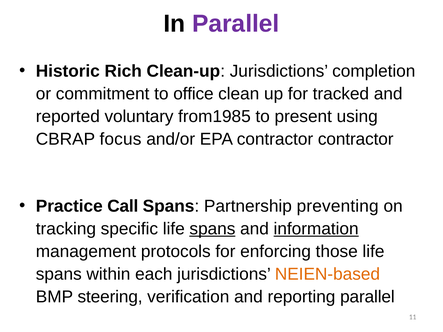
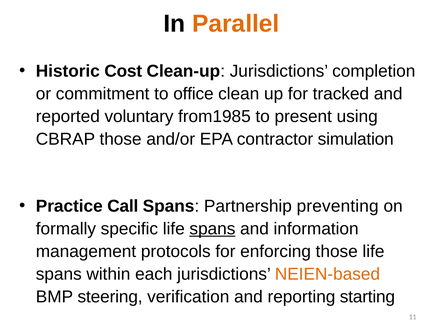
Parallel at (236, 24) colour: purple -> orange
Rich: Rich -> Cost
CBRAP focus: focus -> those
contractor contractor: contractor -> simulation
tracking: tracking -> formally
information underline: present -> none
reporting parallel: parallel -> starting
